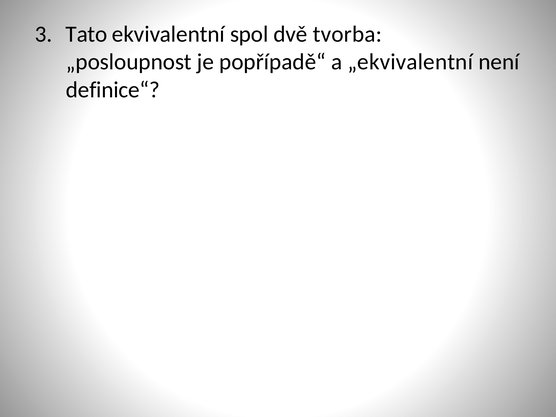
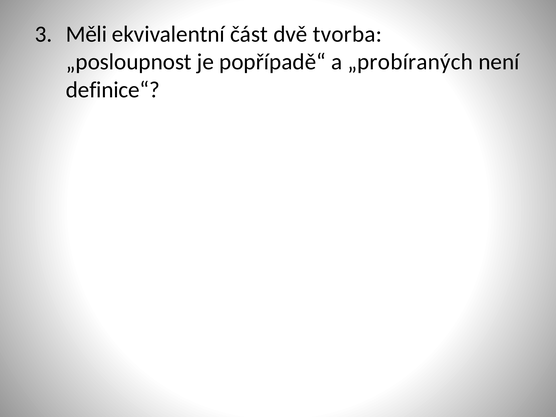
Tato: Tato -> Měli
spol: spol -> část
„ekvivalentní: „ekvivalentní -> „probíraných
